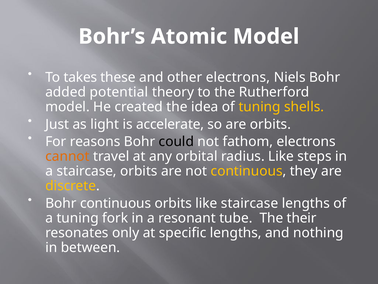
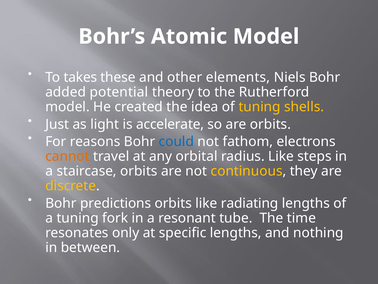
other electrons: electrons -> elements
could colour: black -> blue
Bohr continuous: continuous -> predictions
like staircase: staircase -> radiating
their: their -> time
